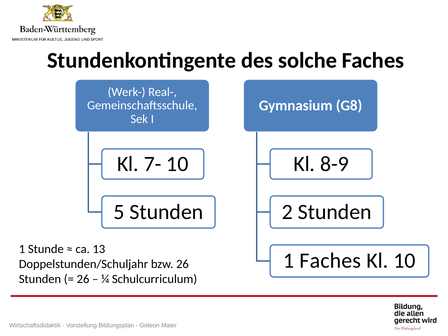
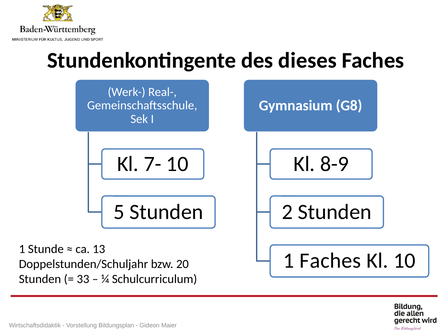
solche: solche -> dieses
bzw 26: 26 -> 20
26 at (83, 279): 26 -> 33
